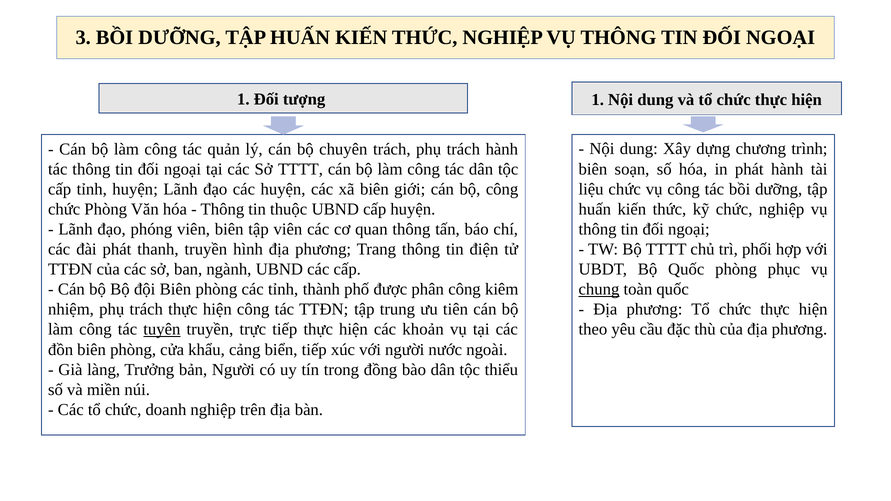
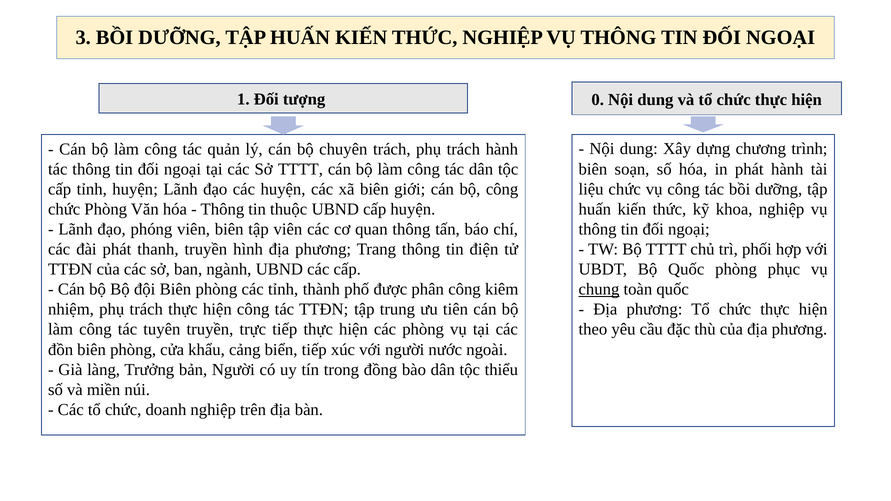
tượng 1: 1 -> 0
kỹ chức: chức -> khoa
tuyên underline: present -> none
các khoản: khoản -> phòng
